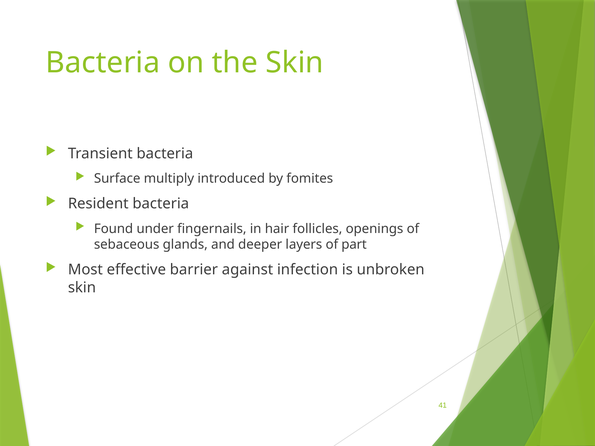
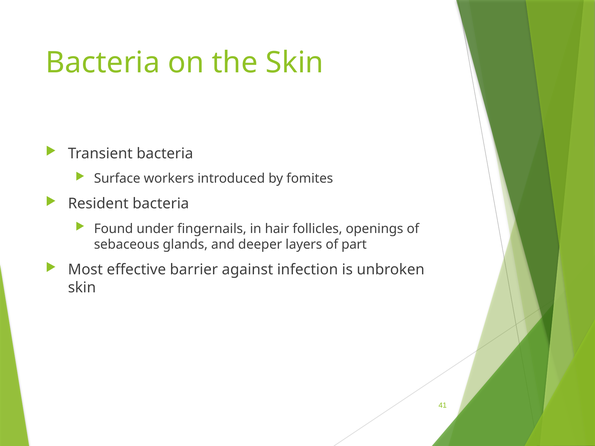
multiply: multiply -> workers
